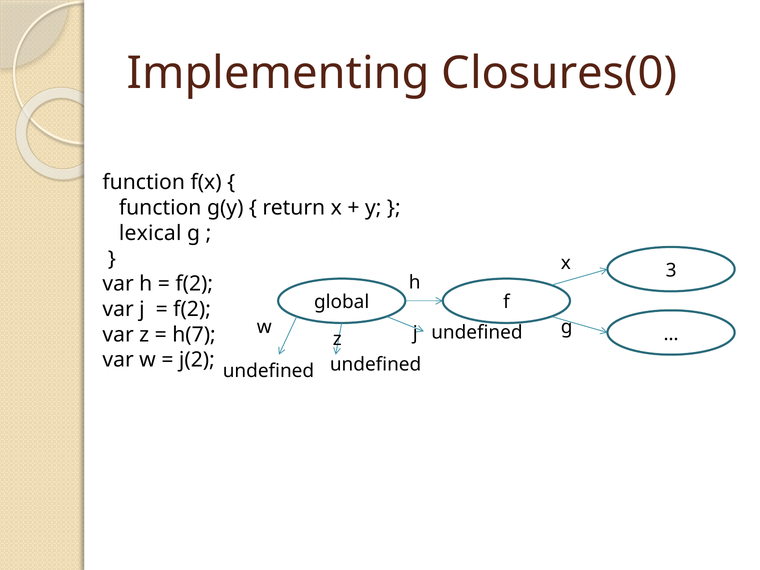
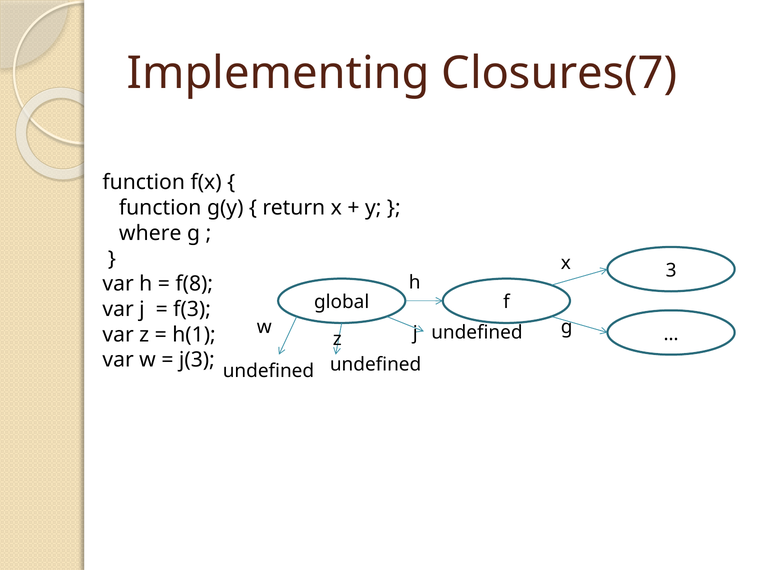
Closures(0: Closures(0 -> Closures(7
lexical: lexical -> where
f(2 at (194, 284): f(2 -> f(8
f(2 at (192, 309): f(2 -> f(3
h(7: h(7 -> h(1
j(2: j(2 -> j(3
